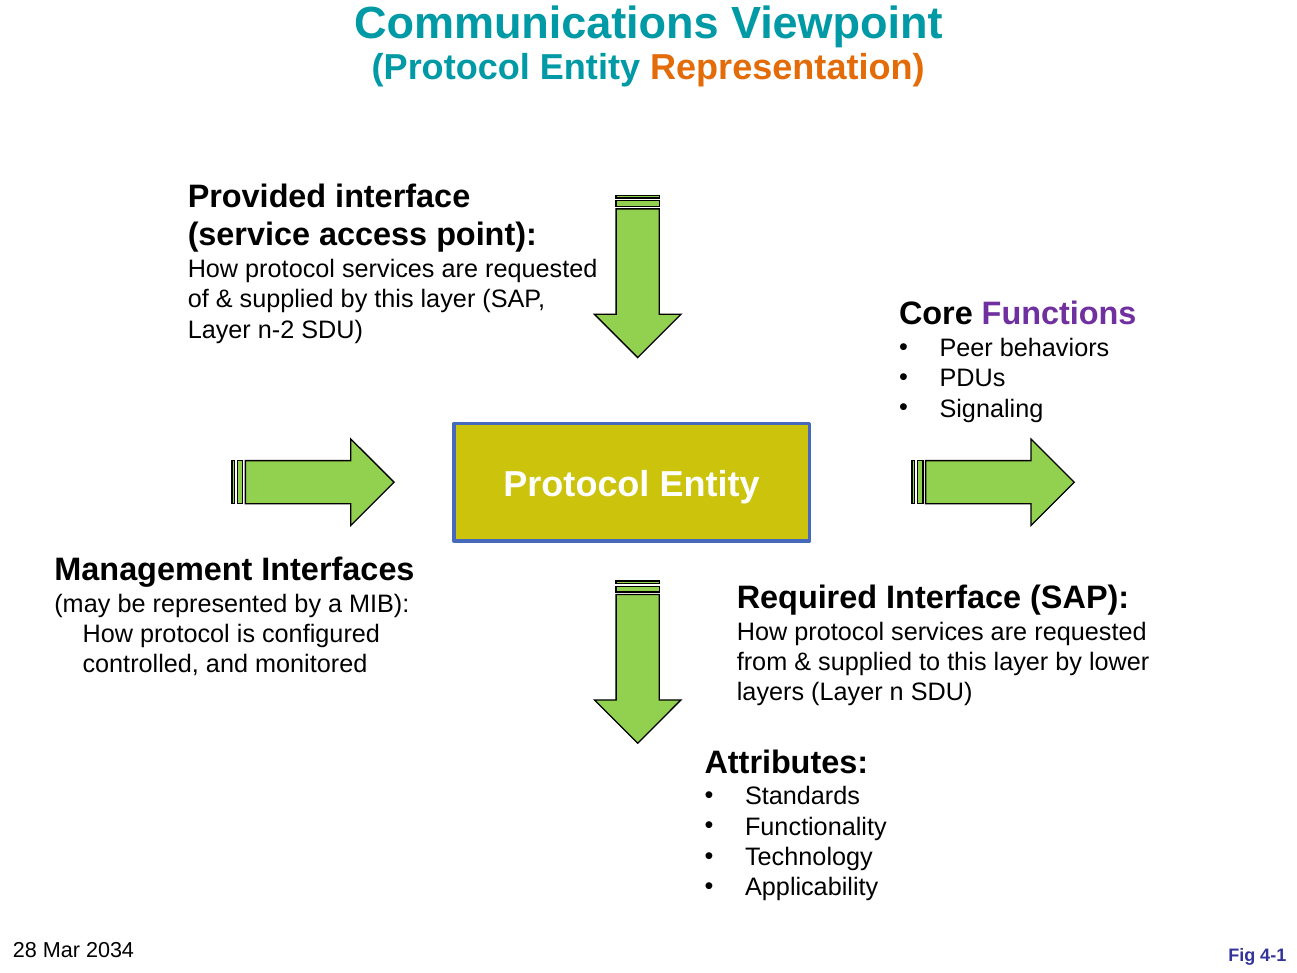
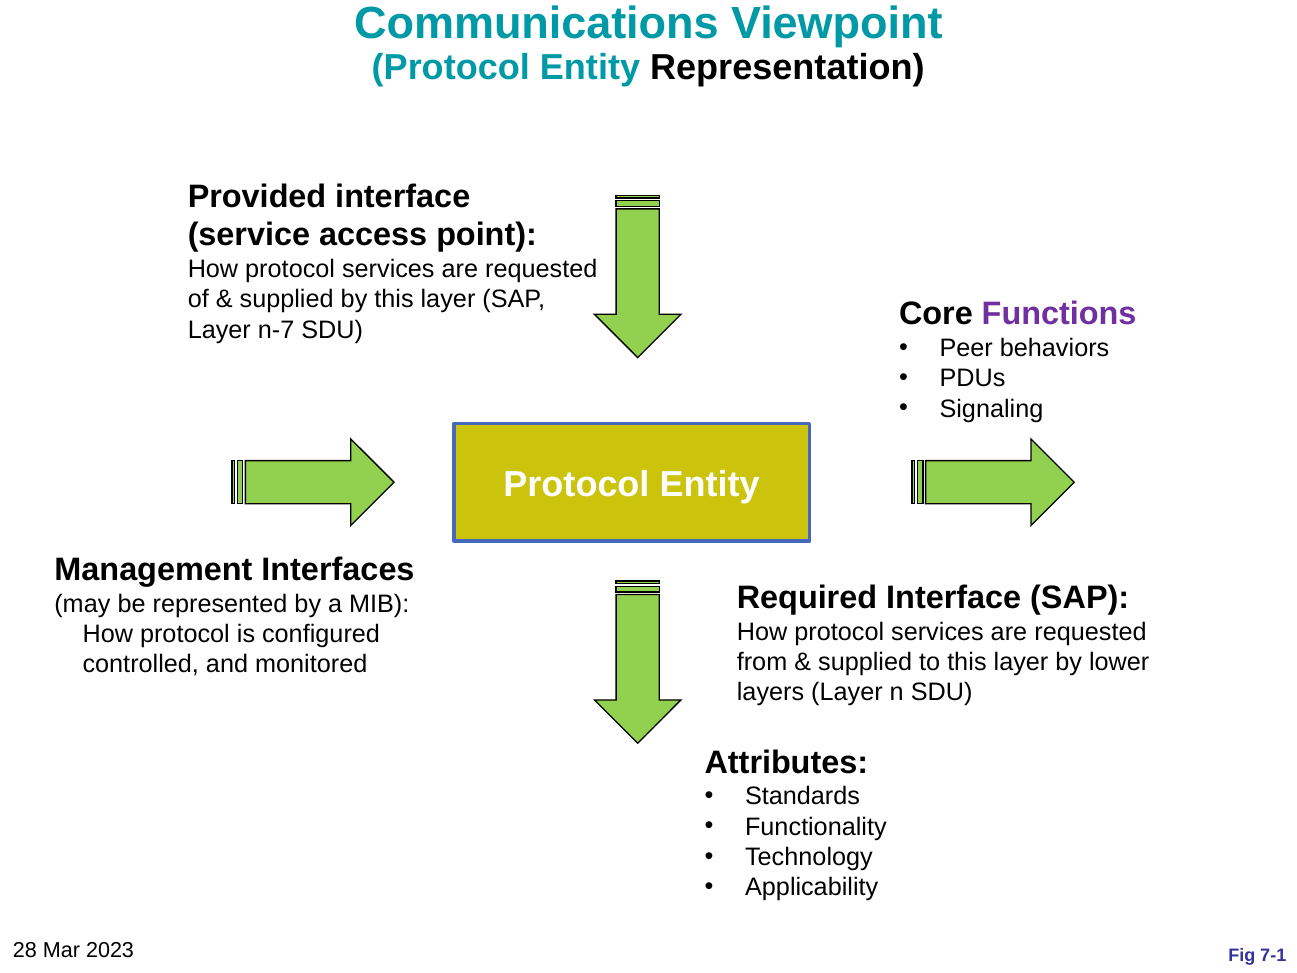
Representation colour: orange -> black
n-2: n-2 -> n-7
2034: 2034 -> 2023
4-1: 4-1 -> 7-1
